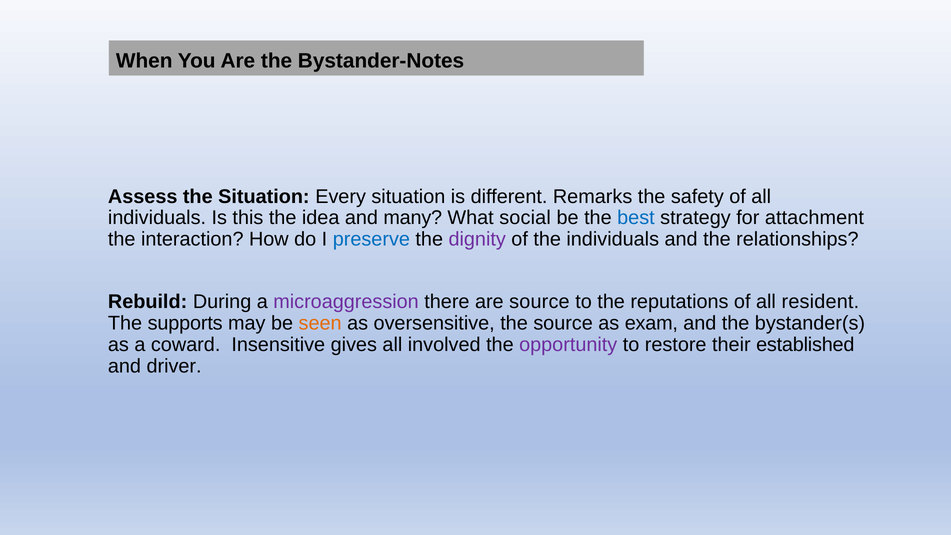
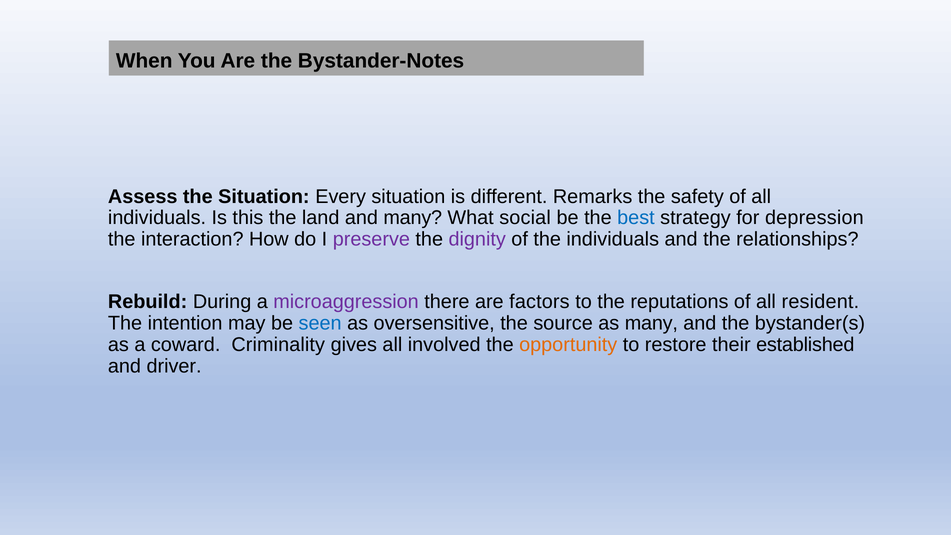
idea: idea -> land
attachment: attachment -> depression
preserve colour: blue -> purple
are source: source -> factors
supports: supports -> intention
seen colour: orange -> blue
as exam: exam -> many
Insensitive: Insensitive -> Criminality
opportunity colour: purple -> orange
